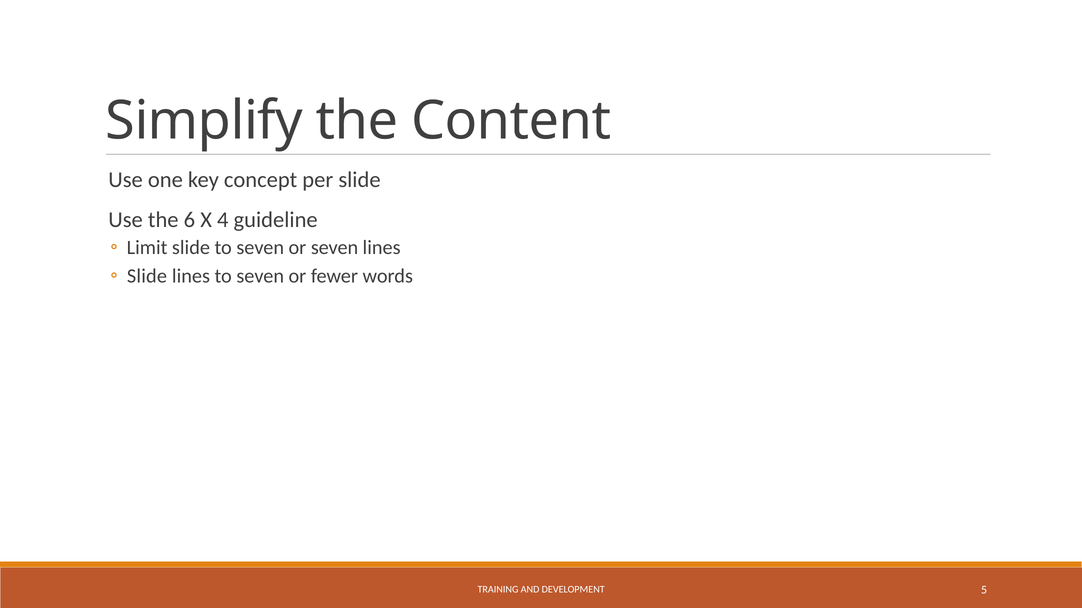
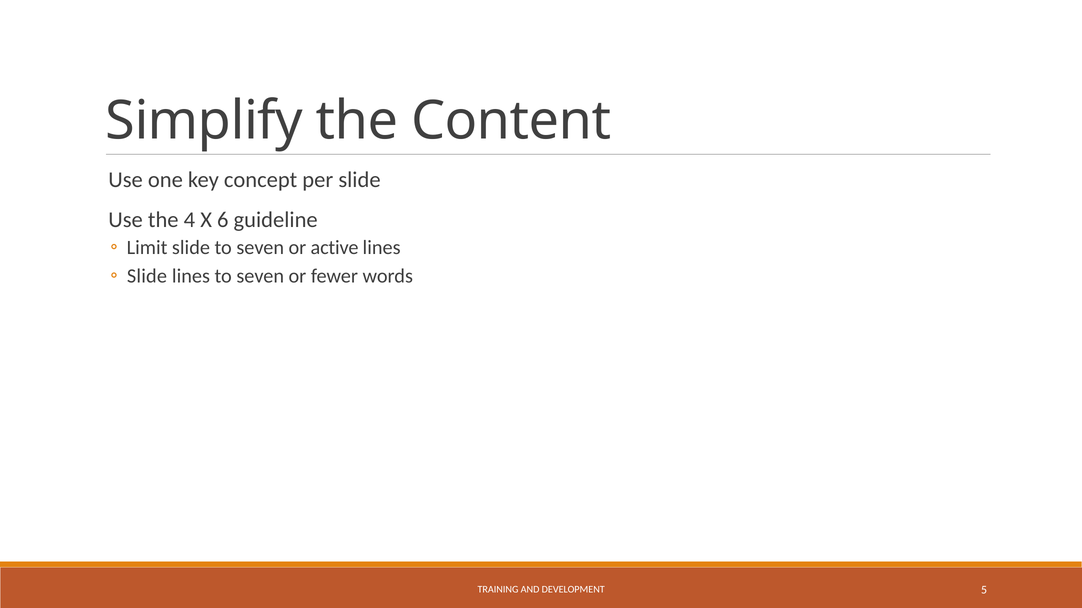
6: 6 -> 4
4: 4 -> 6
or seven: seven -> active
